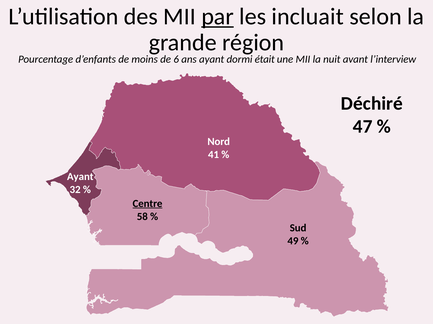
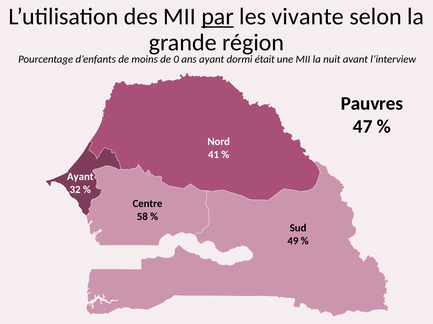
incluait: incluait -> vivante
6: 6 -> 0
Déchiré: Déchiré -> Pauvres
Centre underline: present -> none
